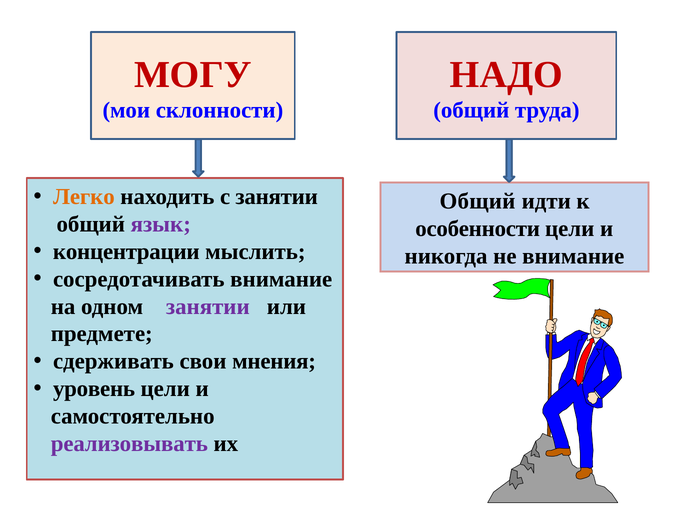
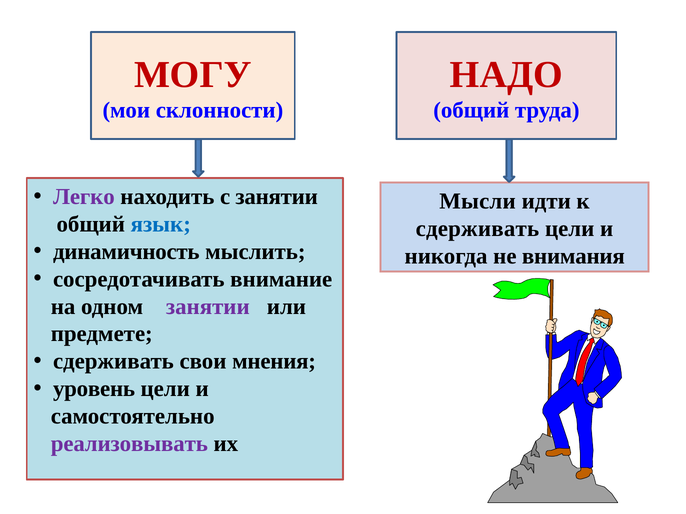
Легко colour: orange -> purple
Общий at (477, 201): Общий -> Мысли
язык colour: purple -> blue
особенности at (478, 229): особенности -> сдерживать
концентрации: концентрации -> динамичность
не внимание: внимание -> внимания
